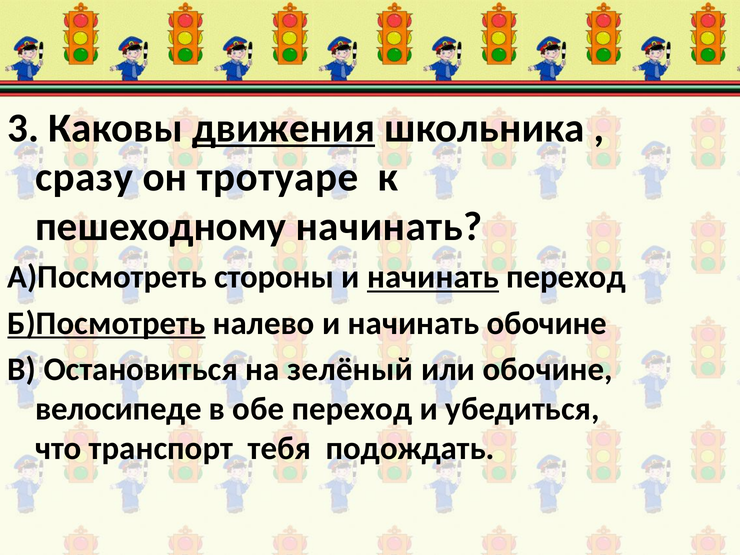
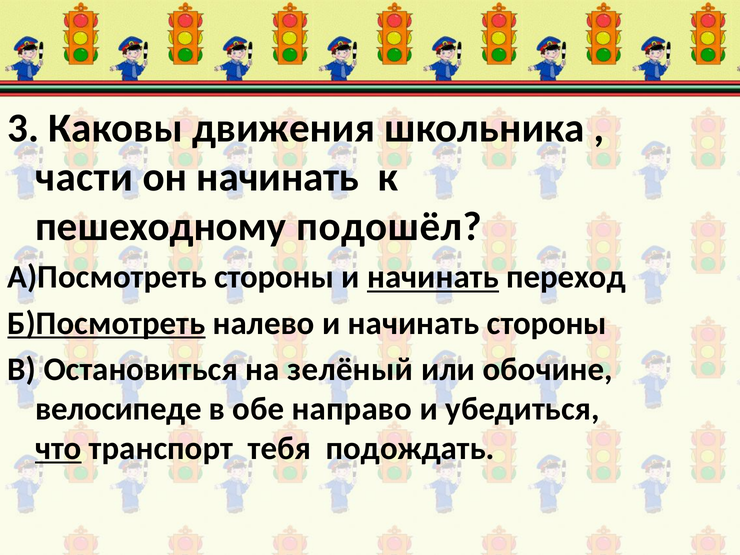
движения underline: present -> none
сразу: сразу -> части
он тротуаре: тротуаре -> начинать
пешеходному начинать: начинать -> подошёл
начинать обочине: обочине -> стороны
обе переход: переход -> направо
что underline: none -> present
